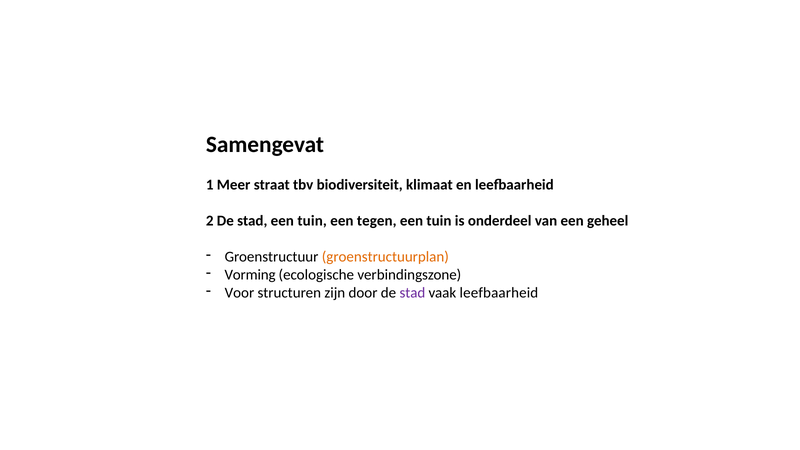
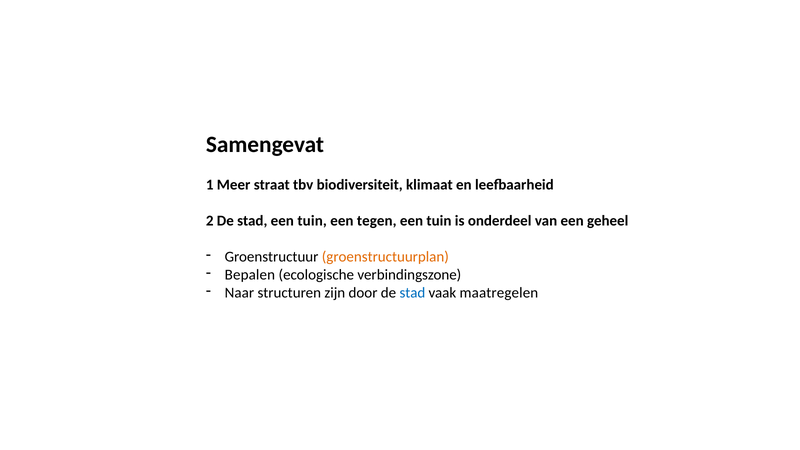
Vorming: Vorming -> Bepalen
Voor: Voor -> Naar
stad at (412, 293) colour: purple -> blue
vaak leefbaarheid: leefbaarheid -> maatregelen
